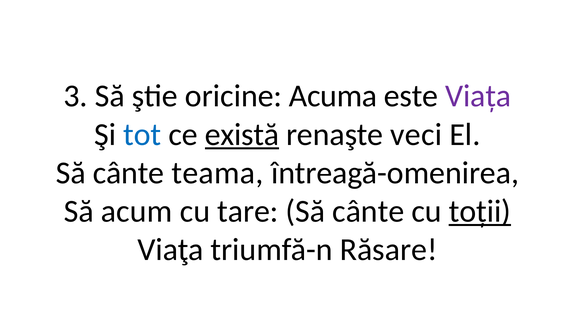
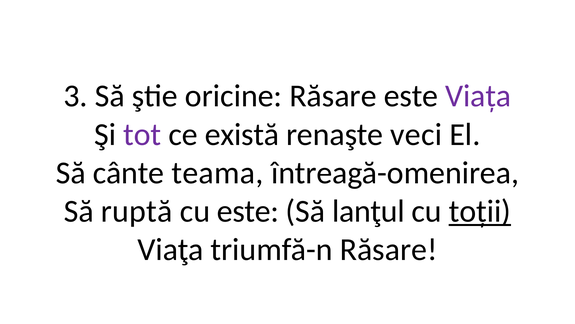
oricine Acuma: Acuma -> Răsare
tot colour: blue -> purple
există underline: present -> none
acum: acum -> ruptă
cu tare: tare -> este
cânte at (368, 211): cânte -> lanţul
